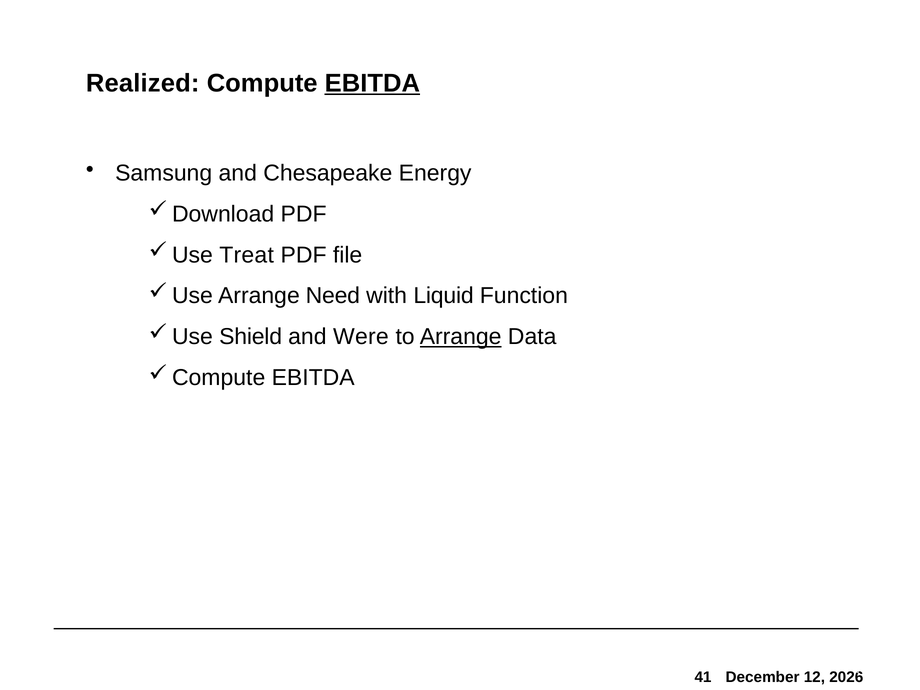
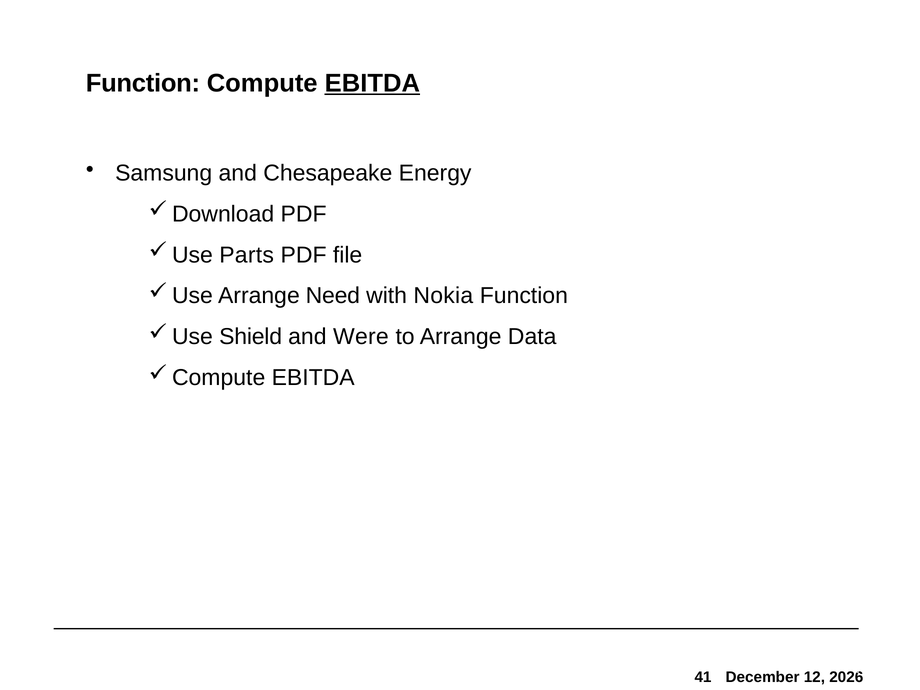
Realized at (143, 83): Realized -> Function
Treat: Treat -> Parts
Liquid: Liquid -> Nokia
Arrange at (461, 337) underline: present -> none
